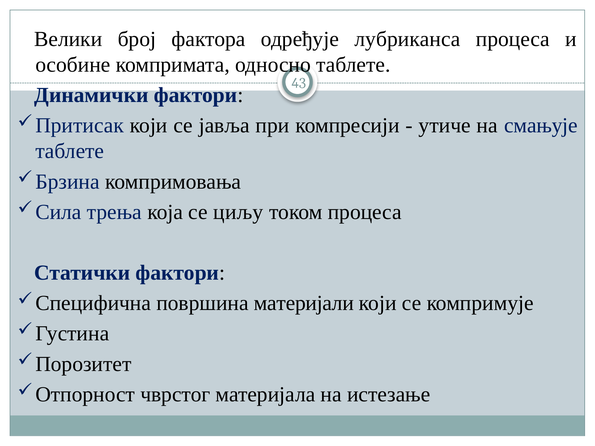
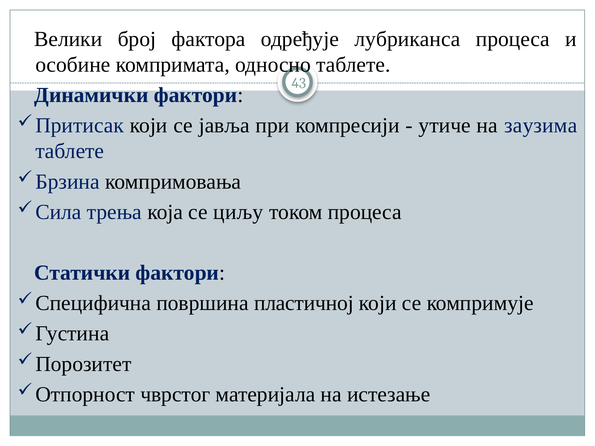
смањује: смањује -> заузима
материјали: материјали -> пластичној
